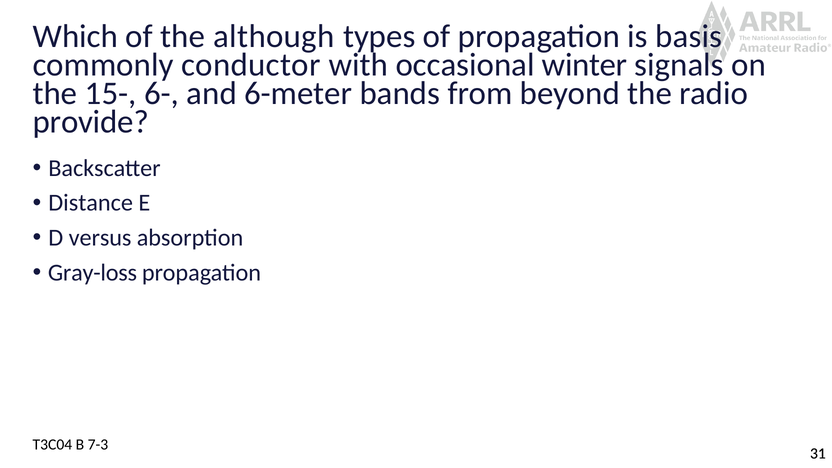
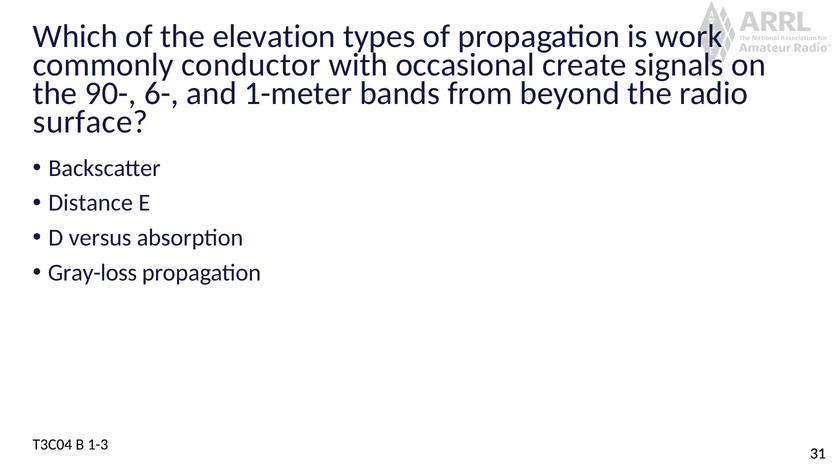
although: although -> elevation
basis: basis -> work
winter: winter -> create
15-: 15- -> 90-
6-meter: 6-meter -> 1-meter
provide: provide -> surface
7-3: 7-3 -> 1-3
